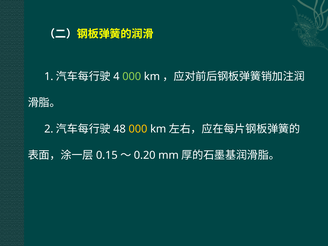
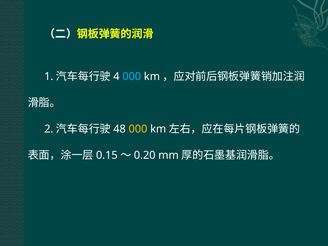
000 at (132, 76) colour: light green -> light blue
